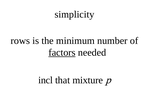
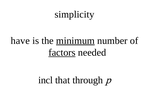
rows: rows -> have
minimum underline: none -> present
mixture: mixture -> through
